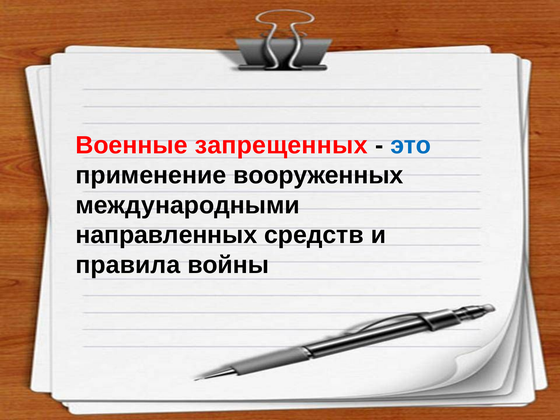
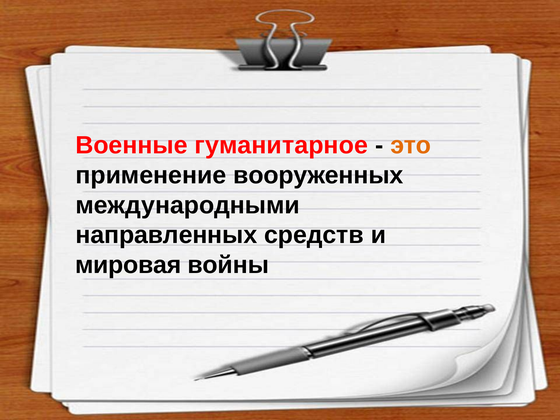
запрещенных: запрещенных -> гуманитарное
это colour: blue -> orange
правила: правила -> мировая
